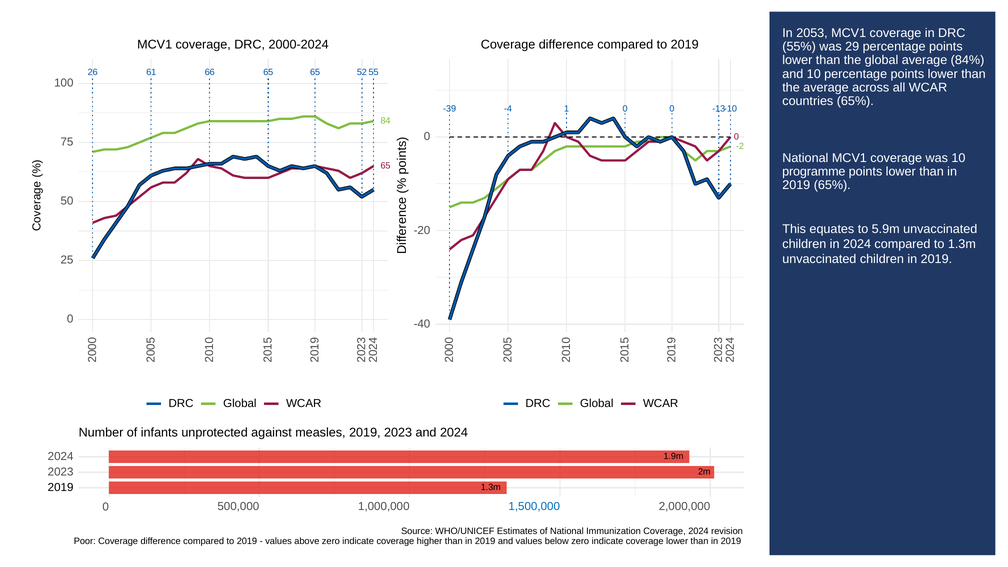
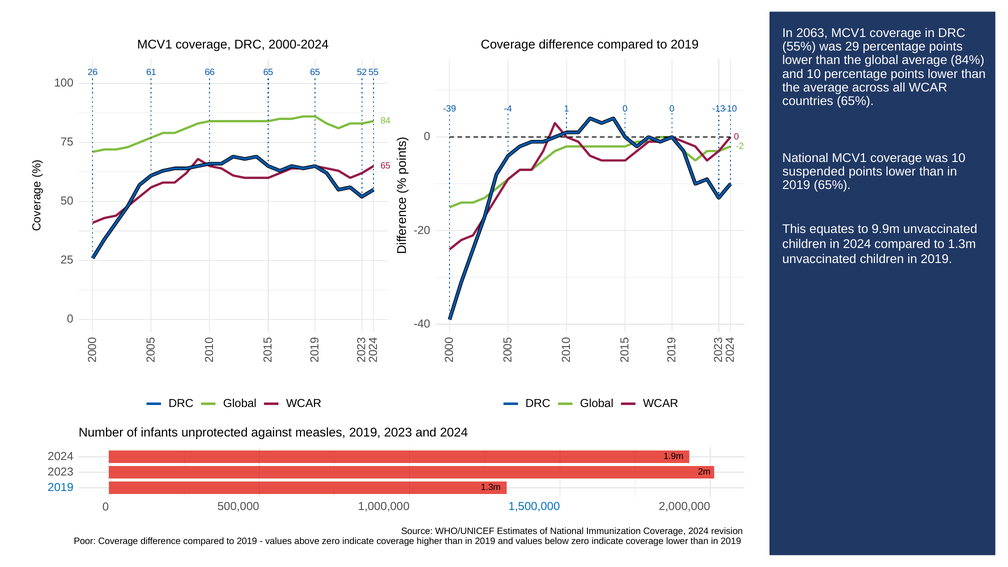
2053: 2053 -> 2063
programme: programme -> suspended
5.9m: 5.9m -> 9.9m
2019 at (61, 487) colour: black -> blue
